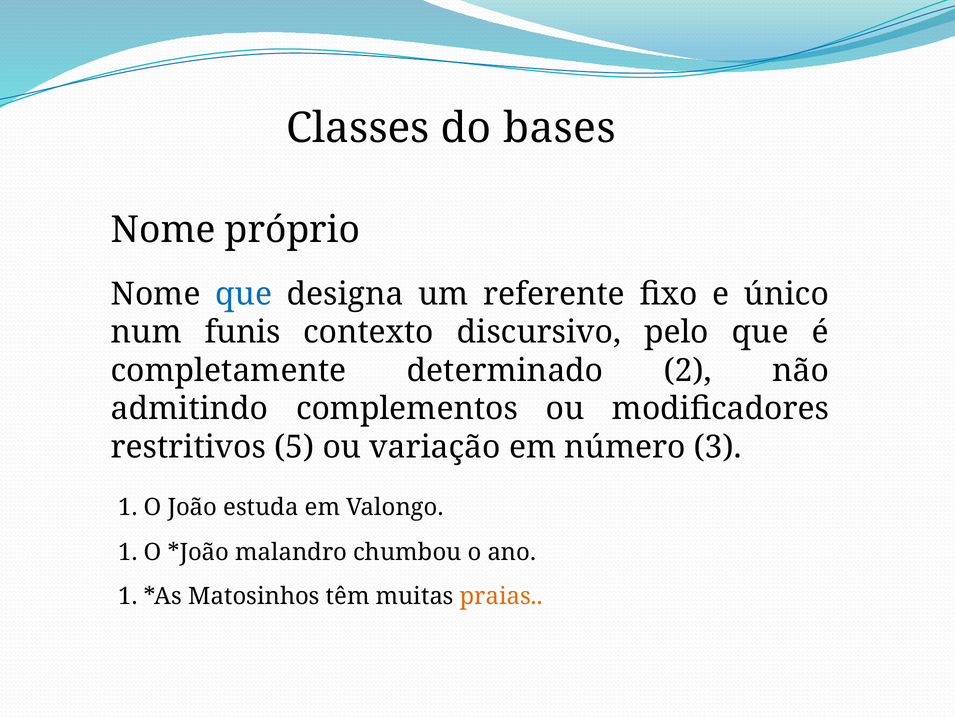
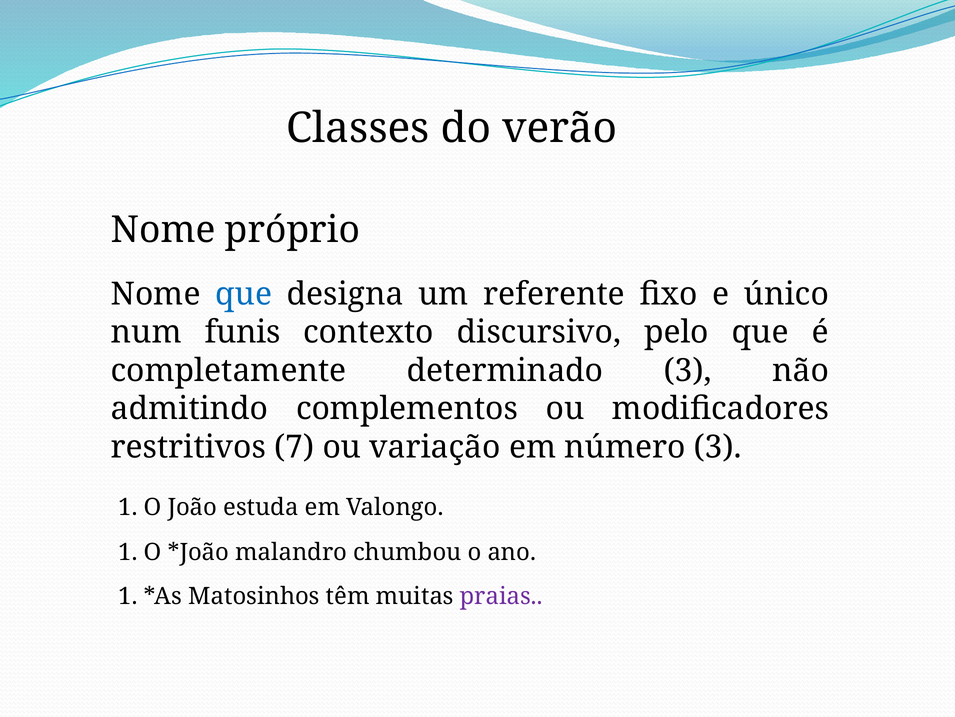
bases: bases -> verão
determinado 2: 2 -> 3
5: 5 -> 7
praias colour: orange -> purple
